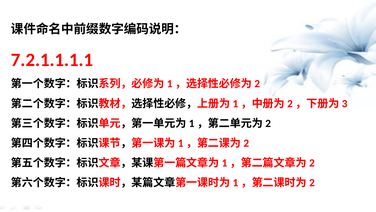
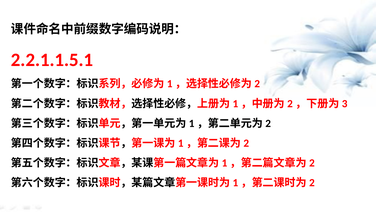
7.2.1.1.1.1: 7.2.1.1.1.1 -> 2.2.1.1.5.1
